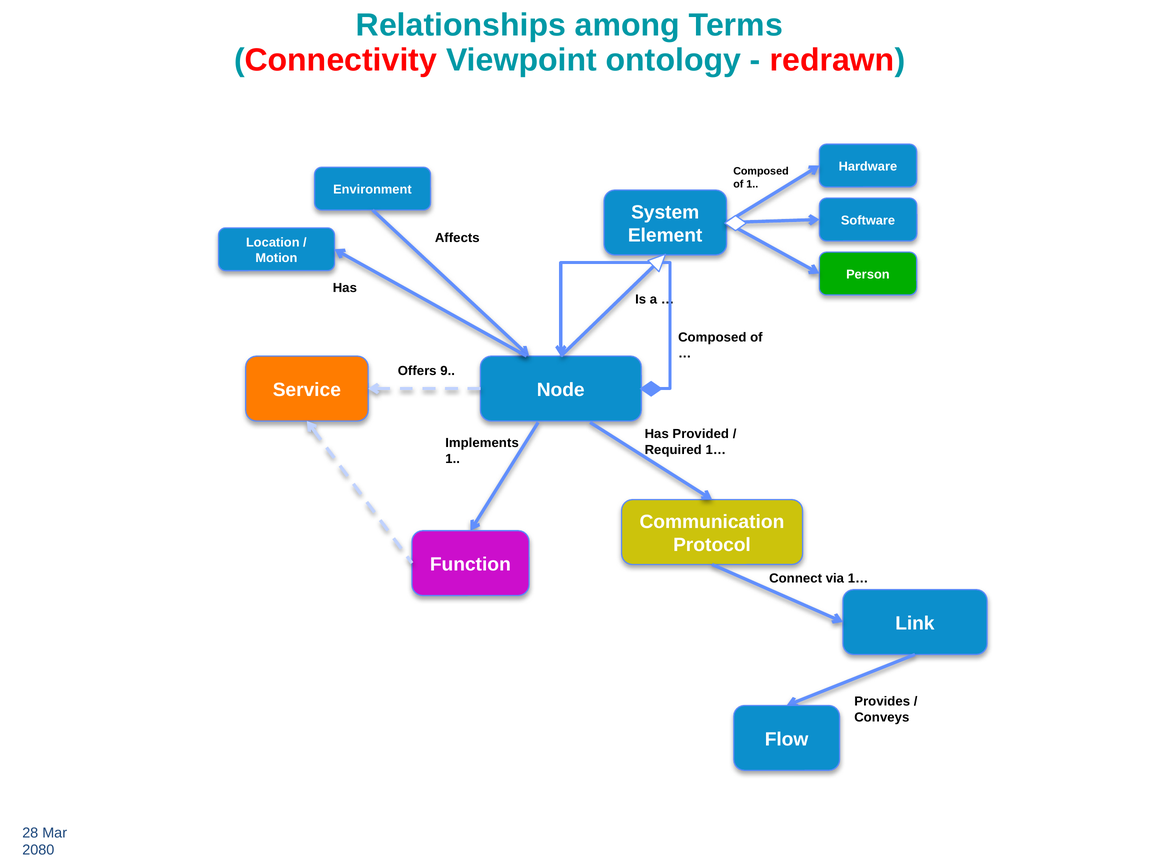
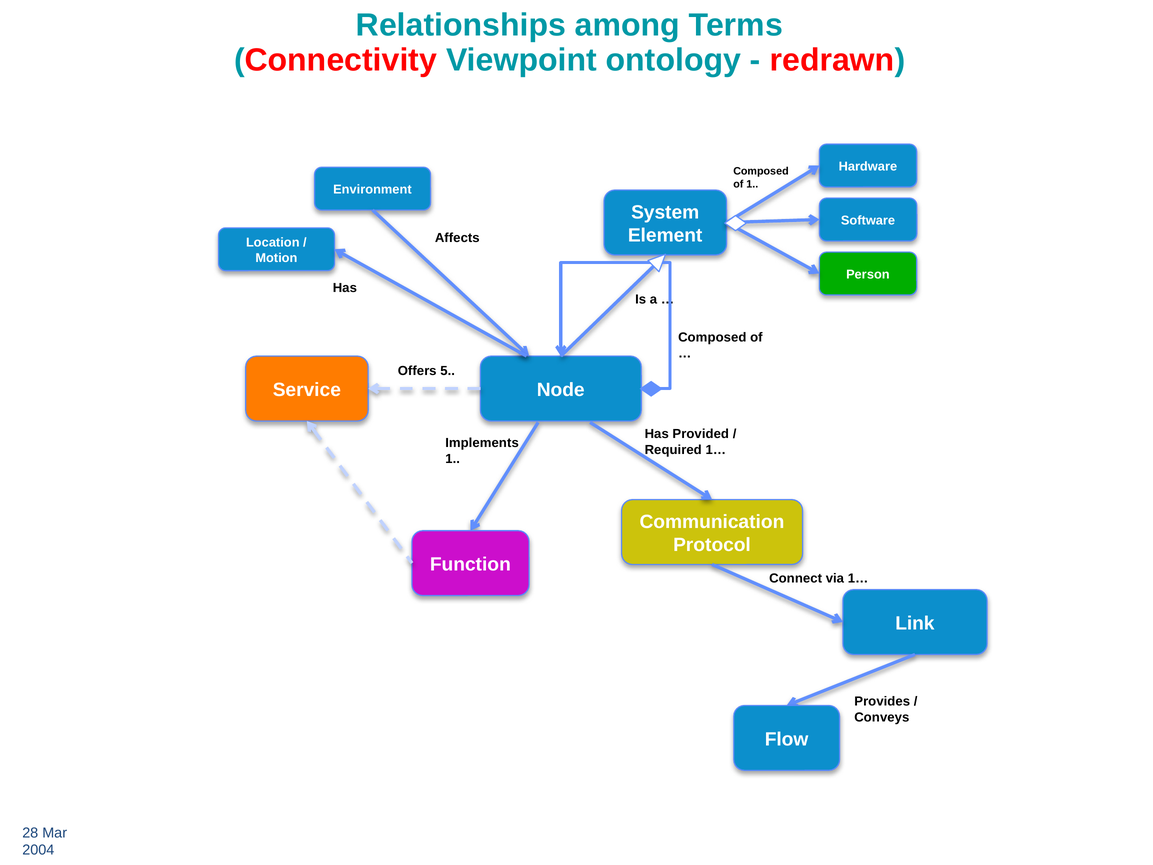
9: 9 -> 5
2080: 2080 -> 2004
